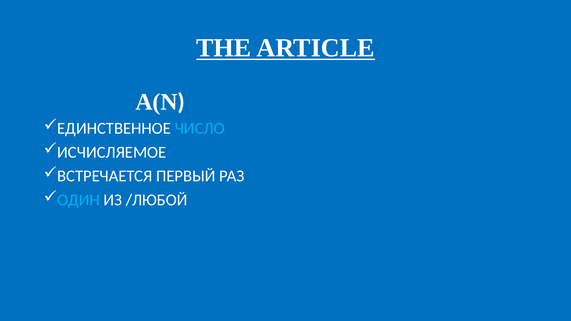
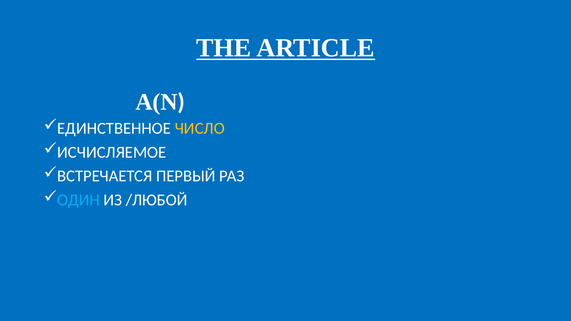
ЧИСЛО colour: light blue -> yellow
